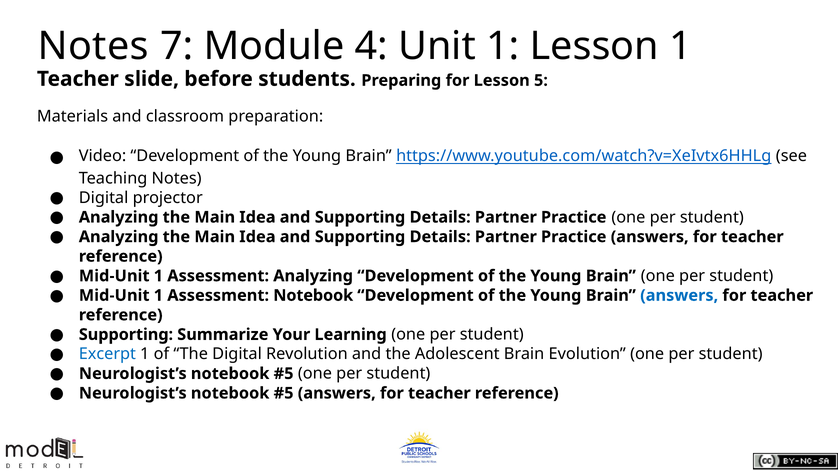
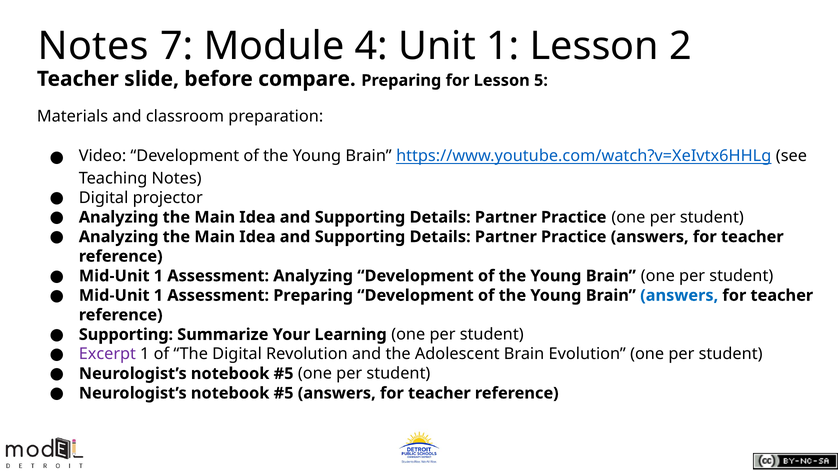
Lesson 1: 1 -> 2
students: students -> compare
Assessment Notebook: Notebook -> Preparing
Excerpt colour: blue -> purple
